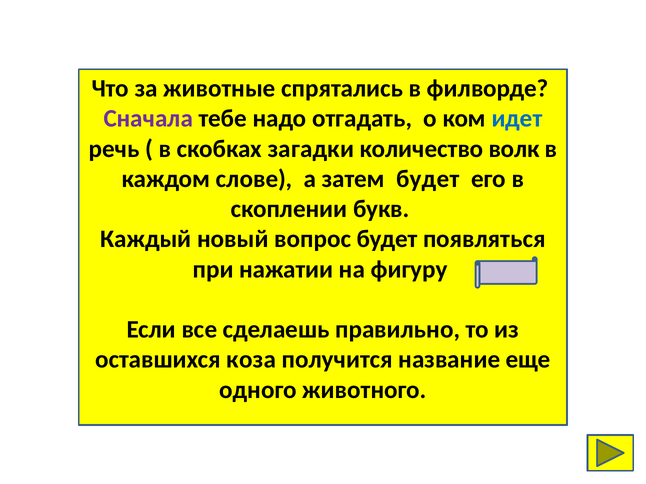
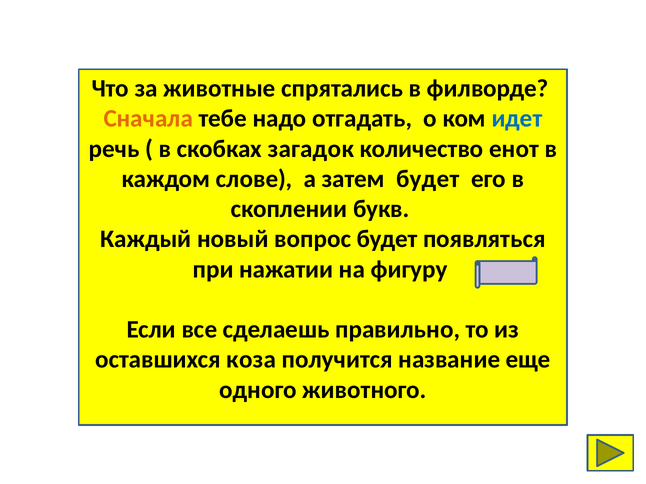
Сначала colour: purple -> orange
загадки: загадки -> загадок
волк: волк -> енот
